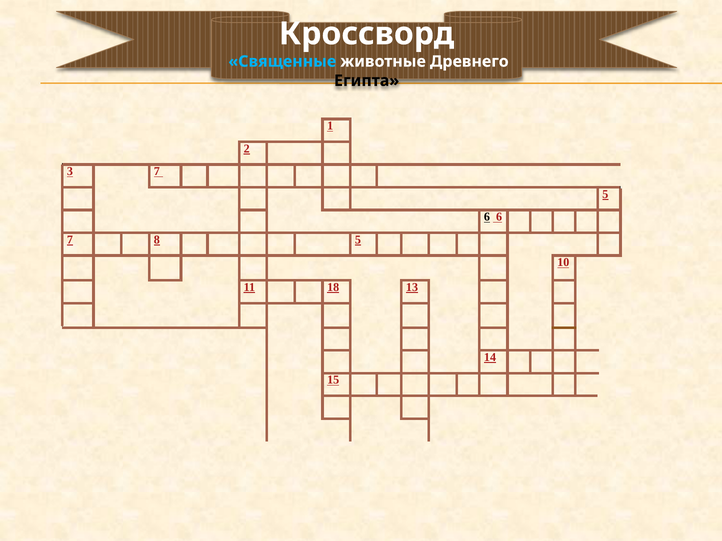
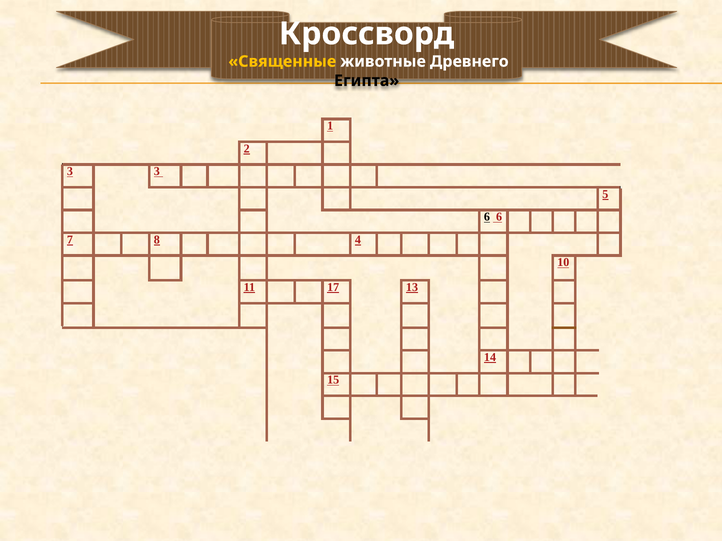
Священные colour: light blue -> yellow
3 7: 7 -> 3
8 5: 5 -> 4
18: 18 -> 17
